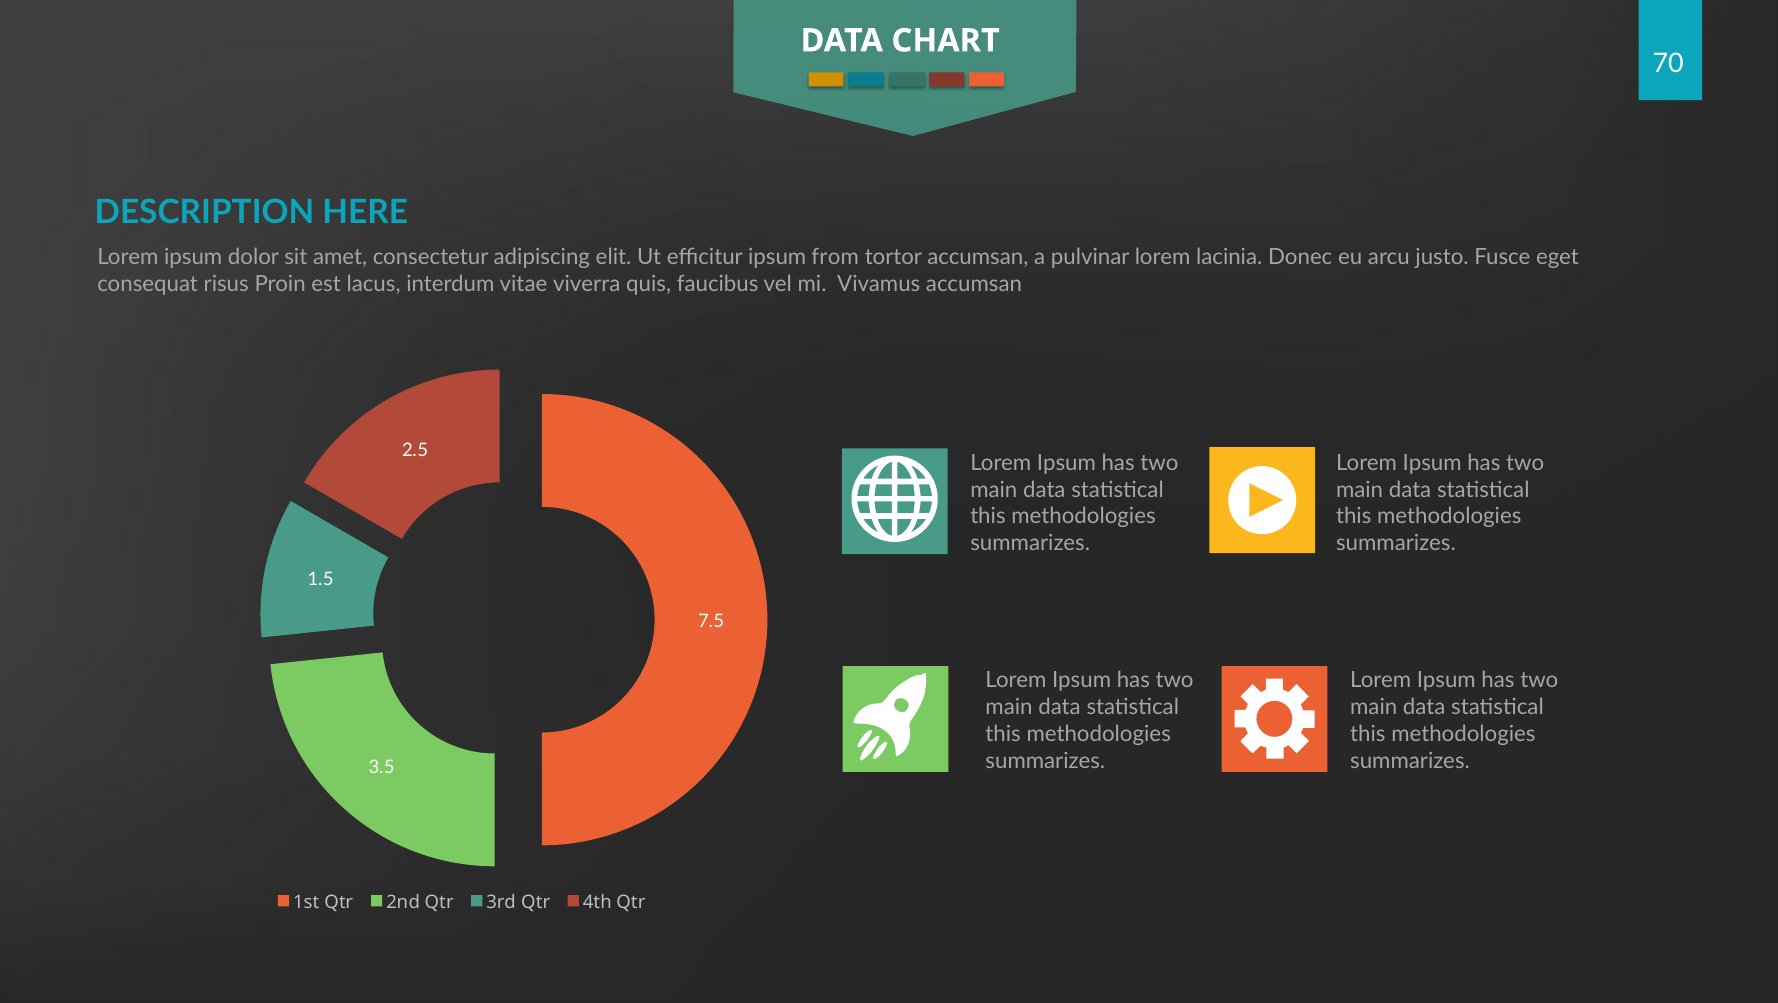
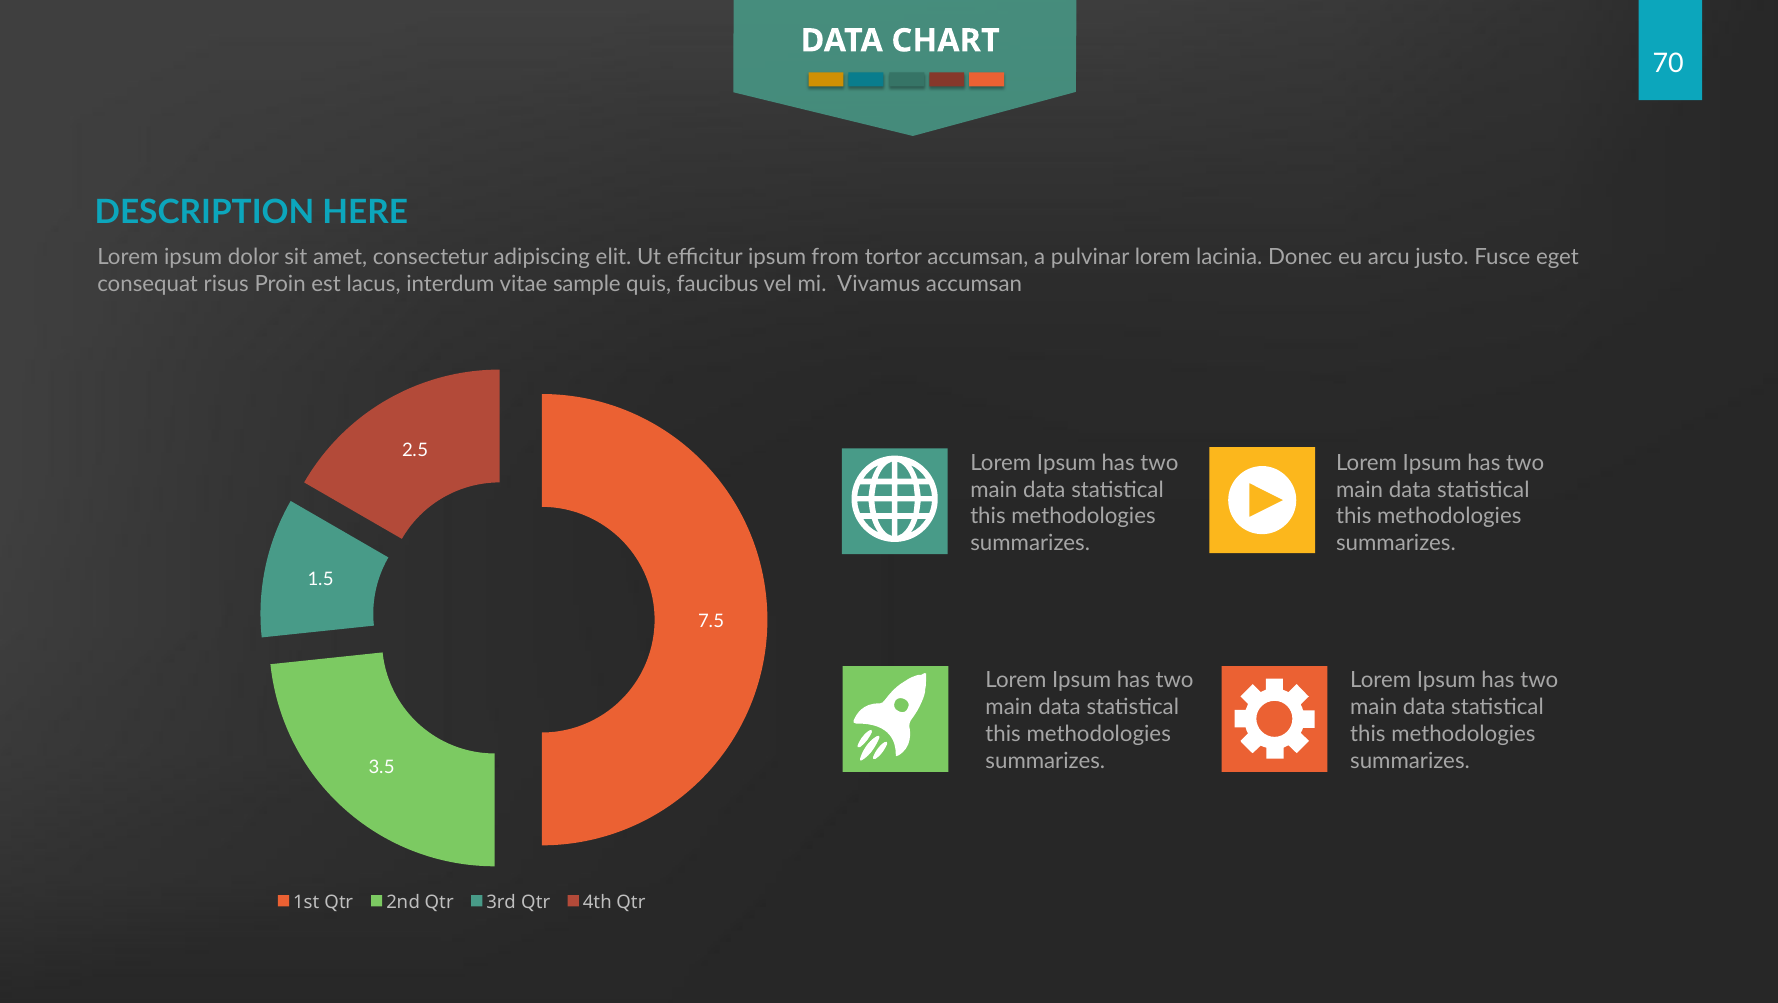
viverra: viverra -> sample
